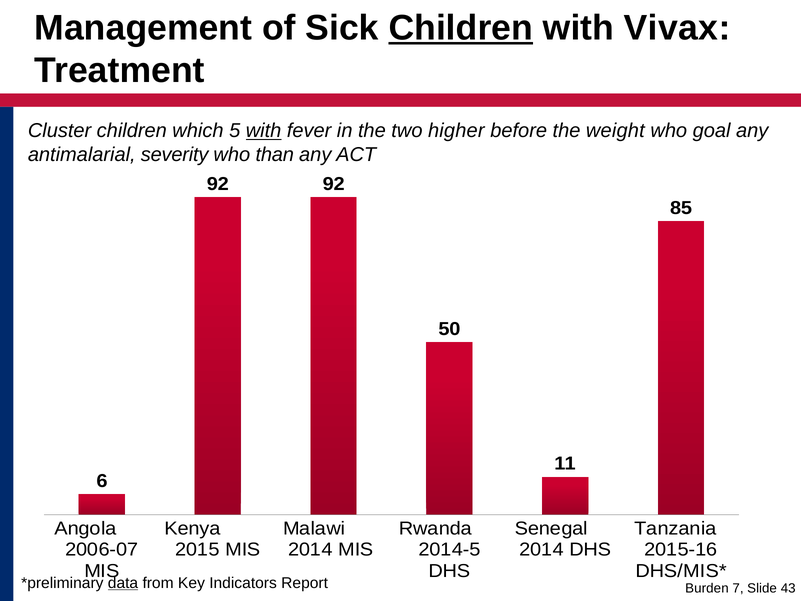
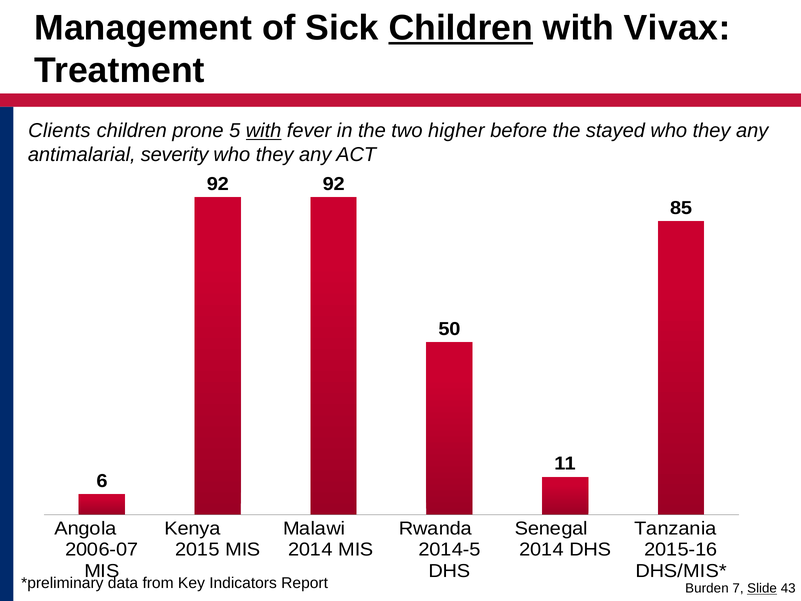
Cluster: Cluster -> Clients
which: which -> prone
weight: weight -> stayed
goal at (712, 131): goal -> they
than at (275, 155): than -> they
data underline: present -> none
Slide underline: none -> present
